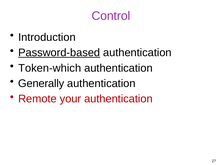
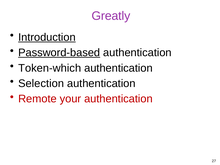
Control: Control -> Greatly
Introduction underline: none -> present
Generally: Generally -> Selection
